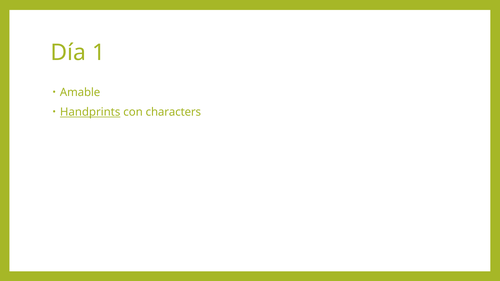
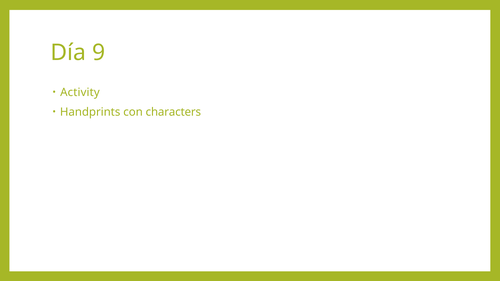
1: 1 -> 9
Amable: Amable -> Activity
Handprints underline: present -> none
